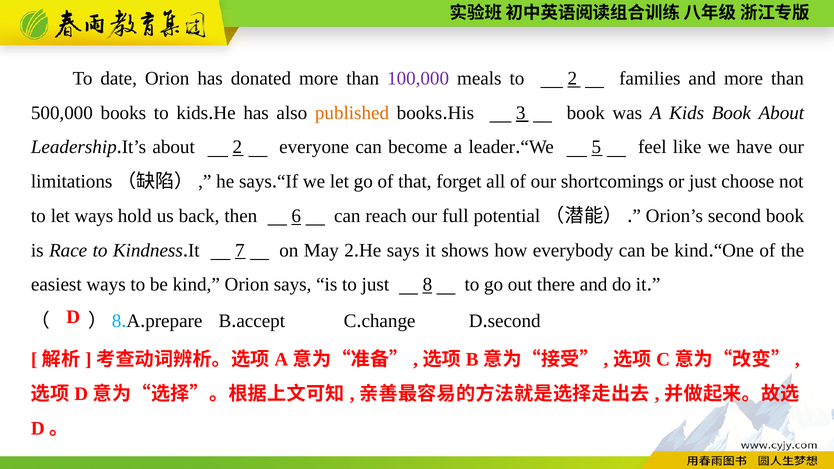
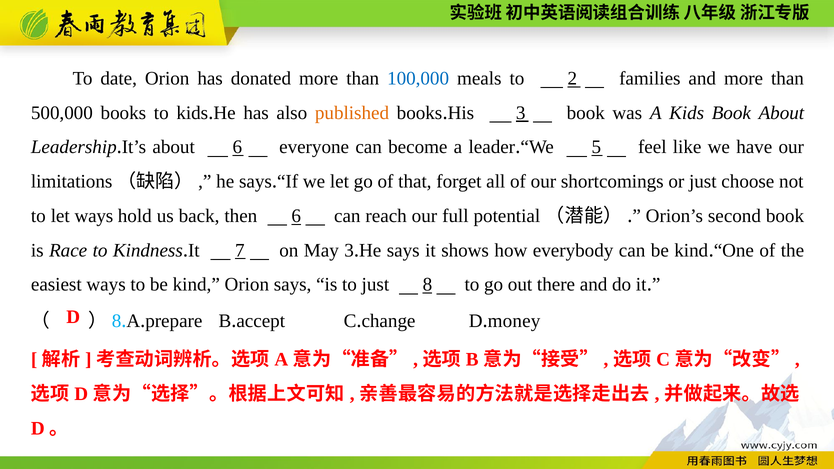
100,000 colour: purple -> blue
about 2: 2 -> 6
May 2: 2 -> 3
second at (514, 321): second -> money
